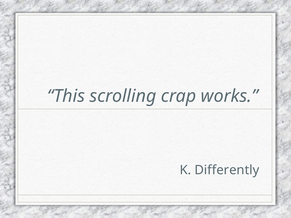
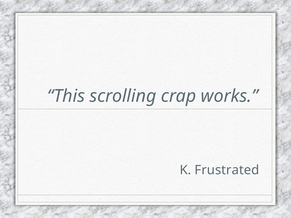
Differently: Differently -> Frustrated
